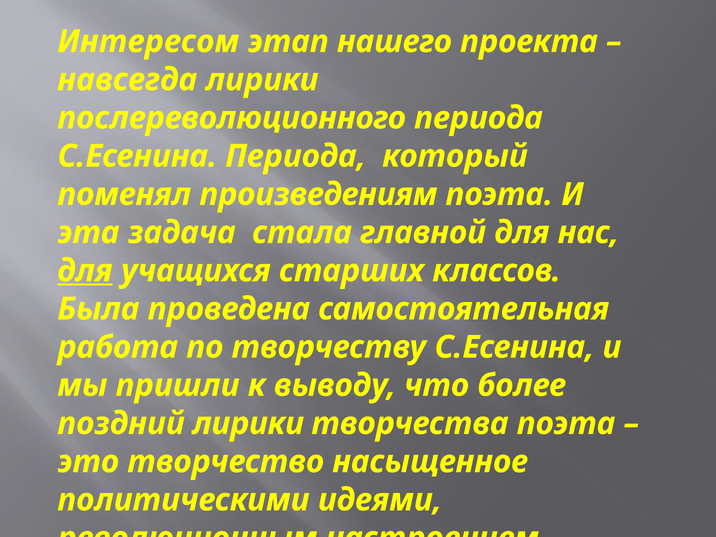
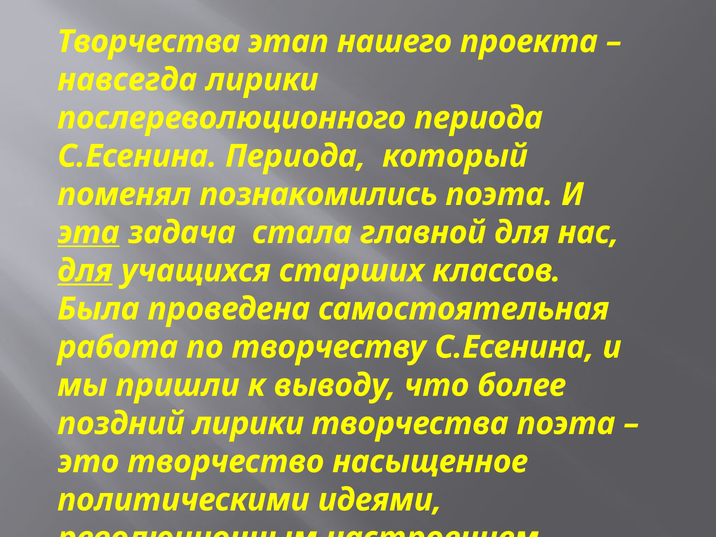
Интересом at (148, 42): Интересом -> Творчества
произведениям: произведениям -> познакомились
эта underline: none -> present
